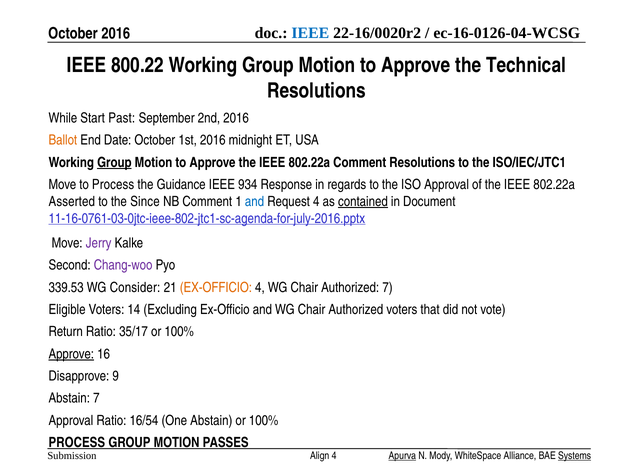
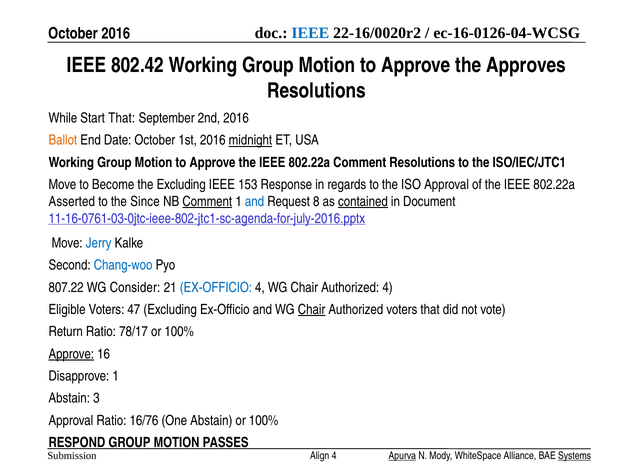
800.22: 800.22 -> 802.42
Technical: Technical -> Approves
Start Past: Past -> That
midnight underline: none -> present
Group at (114, 162) underline: present -> none
to Process: Process -> Become
the Guidance: Guidance -> Excluding
934: 934 -> 153
Comment at (207, 201) underline: none -> present
Request 4: 4 -> 8
Jerry colour: purple -> blue
Chang-woo colour: purple -> blue
339.53: 339.53 -> 807.22
EX-OFFICIO at (216, 287) colour: orange -> blue
Authorized 7: 7 -> 4
14: 14 -> 47
Chair at (312, 309) underline: none -> present
35/17: 35/17 -> 78/17
Disapprove 9: 9 -> 1
Abstain 7: 7 -> 3
16/54: 16/54 -> 16/76
PROCESS at (77, 442): PROCESS -> RESPOND
